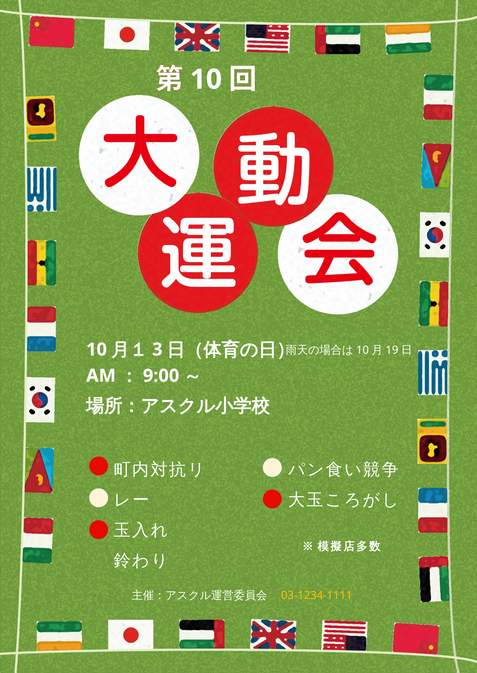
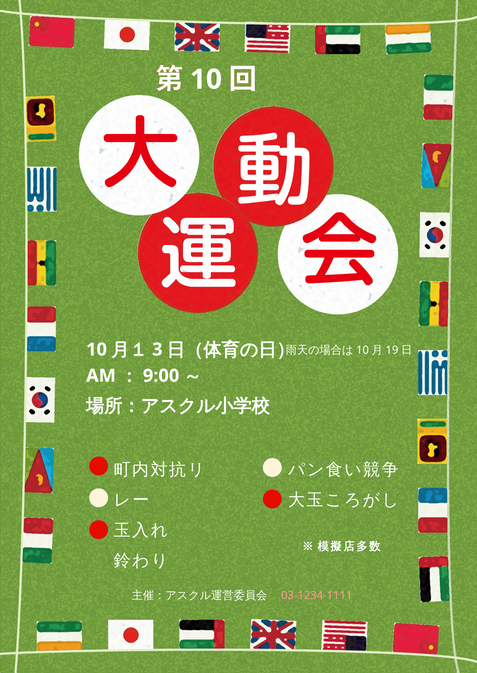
03‐1234‐1111 colour: yellow -> pink
